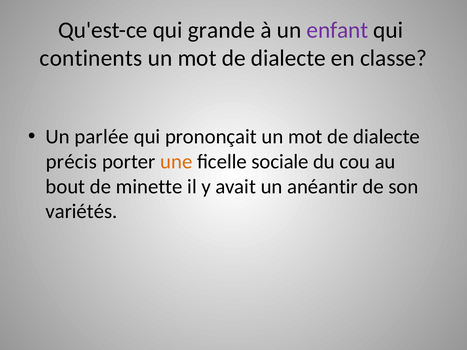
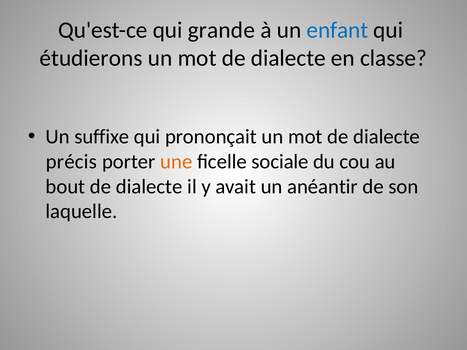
enfant colour: purple -> blue
continents: continents -> étudierons
parlée: parlée -> suffixe
bout de minette: minette -> dialecte
variétés: variétés -> laquelle
